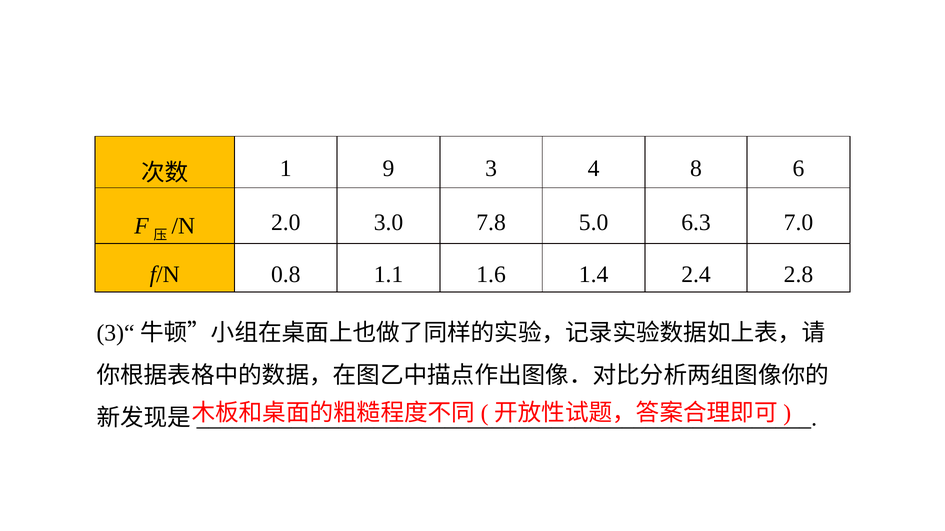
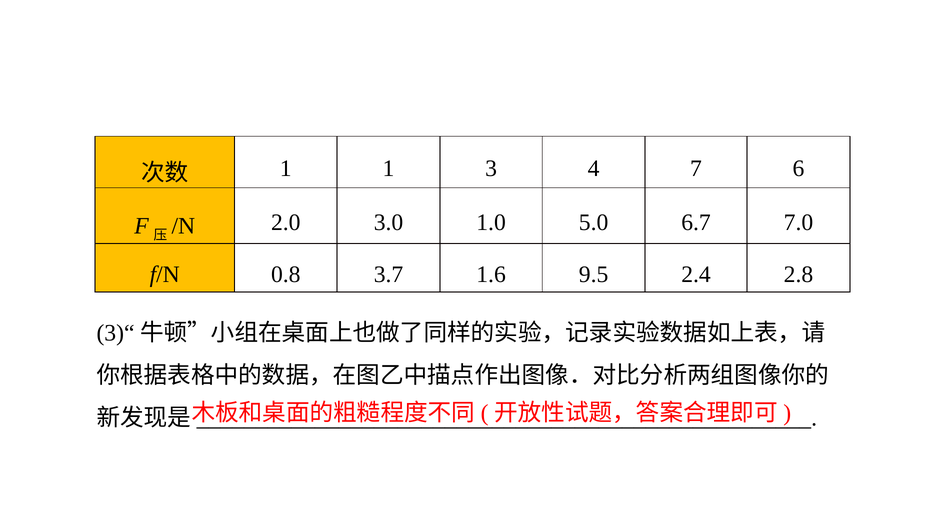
1 9: 9 -> 1
8: 8 -> 7
7.8: 7.8 -> 1.0
6.3: 6.3 -> 6.7
1.1: 1.1 -> 3.7
1.4: 1.4 -> 9.5
